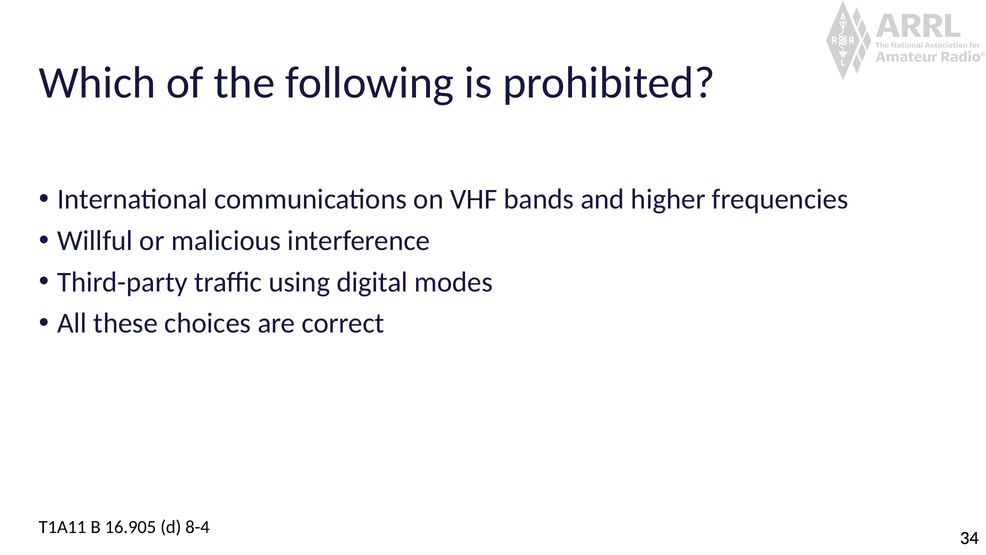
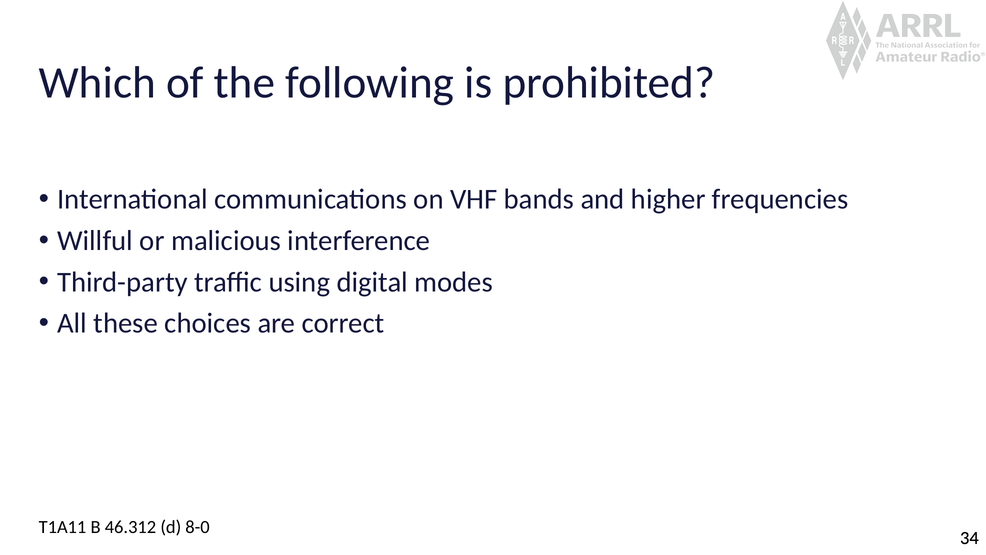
16.905: 16.905 -> 46.312
8-4: 8-4 -> 8-0
